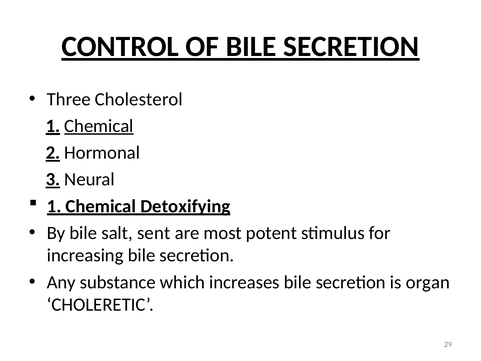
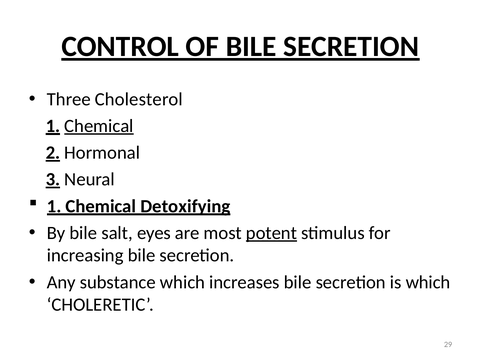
sent: sent -> eyes
potent underline: none -> present
is organ: organ -> which
